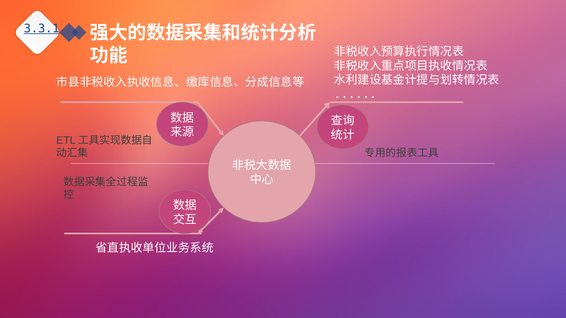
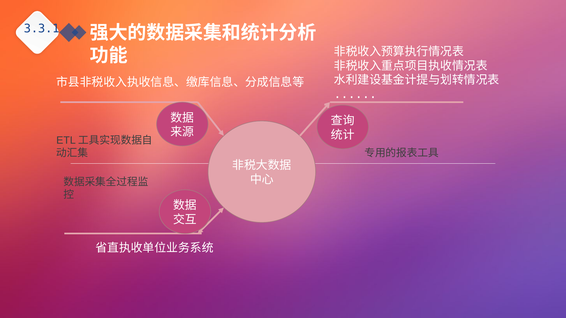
3.3.1 underline: present -> none
